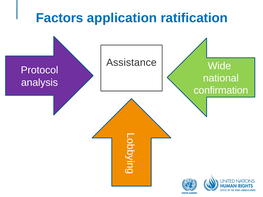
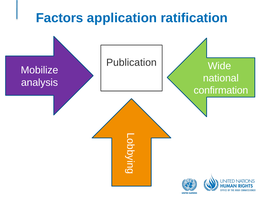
Assistance: Assistance -> Publication
Protocol: Protocol -> Mobilize
